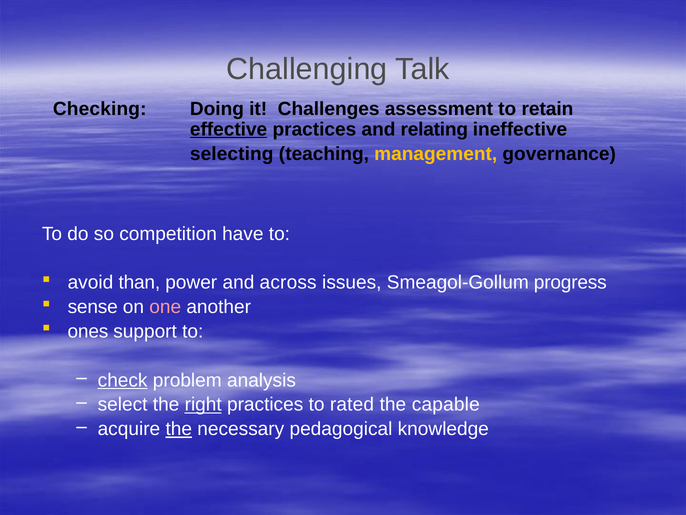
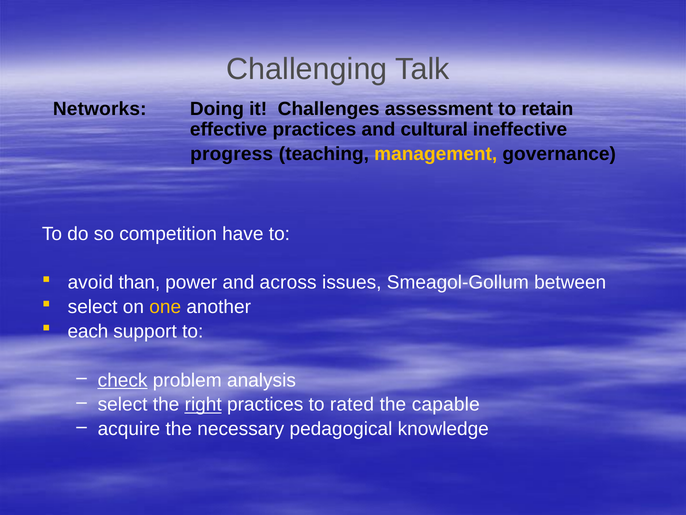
Checking: Checking -> Networks
effective underline: present -> none
relating: relating -> cultural
selecting: selecting -> progress
progress: progress -> between
sense at (93, 307): sense -> select
one colour: pink -> yellow
ones: ones -> each
the at (179, 429) underline: present -> none
